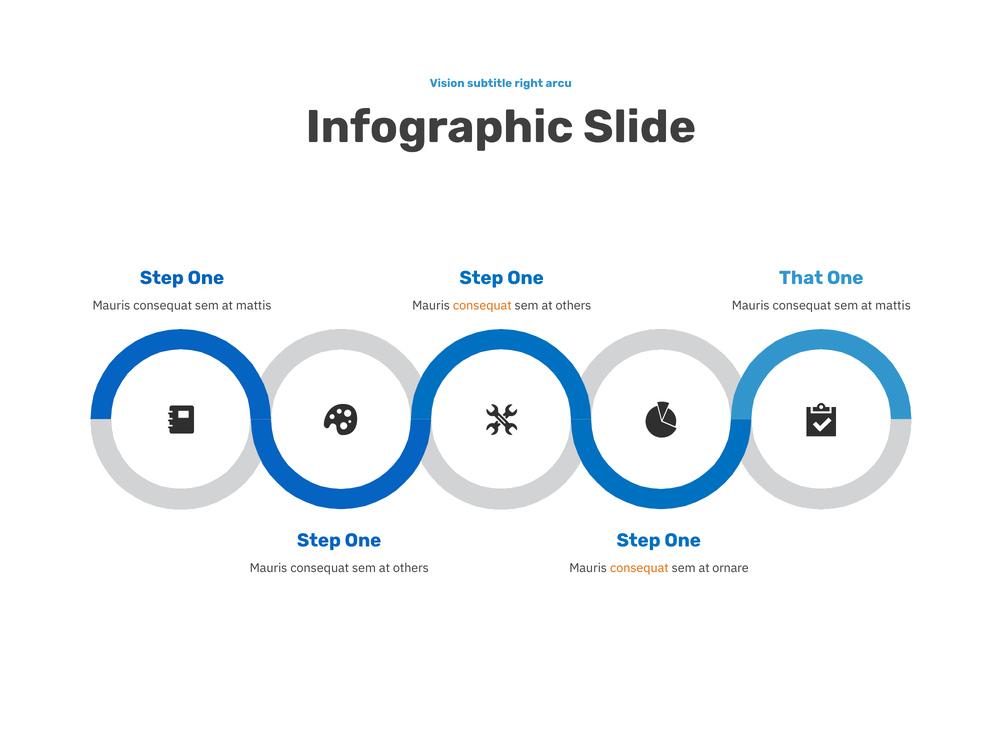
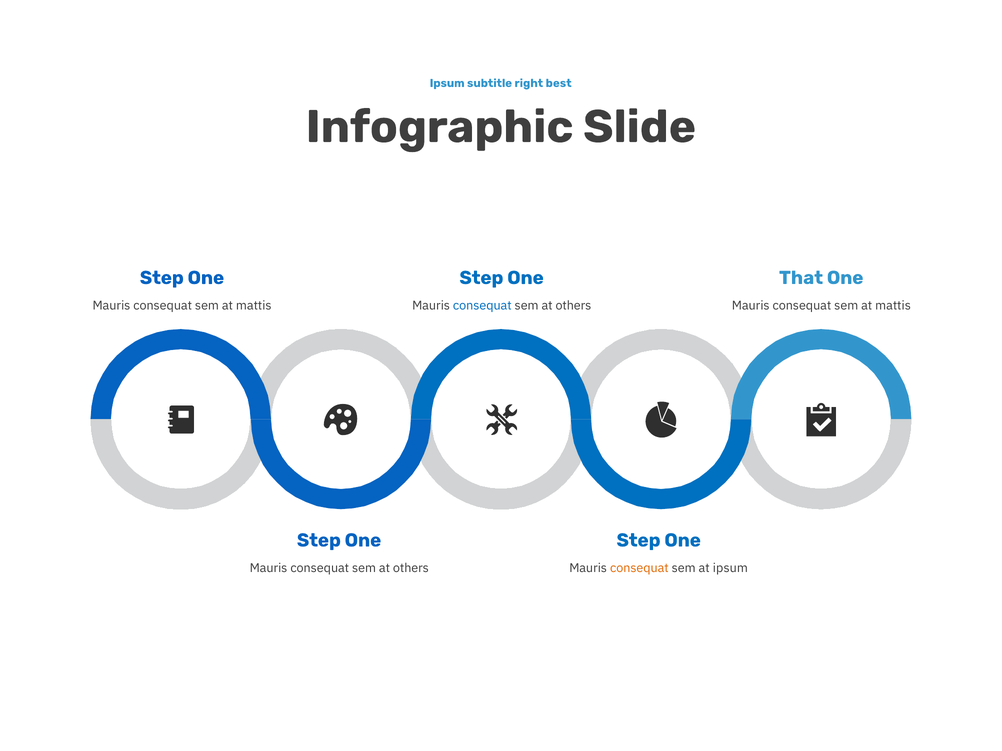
Vision at (447, 83): Vision -> Ipsum
arcu: arcu -> best
consequat at (482, 306) colour: orange -> blue
at ornare: ornare -> ipsum
